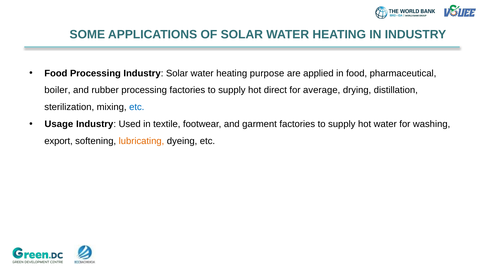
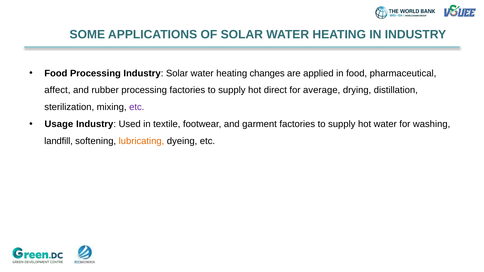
purpose: purpose -> changes
boiler: boiler -> affect
etc at (137, 107) colour: blue -> purple
export: export -> landfill
